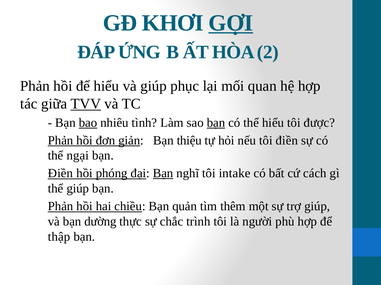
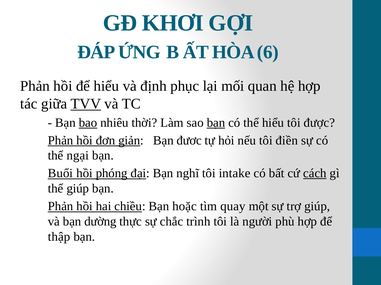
GỢI underline: present -> none
2: 2 -> 6
và giúp: giúp -> định
tình: tình -> thời
thiệu: thiệu -> đươc
Điền at (60, 174): Điền -> Buổi
Bạn at (163, 174) underline: present -> none
cách underline: none -> present
quản: quản -> hoặc
thêm: thêm -> quay
